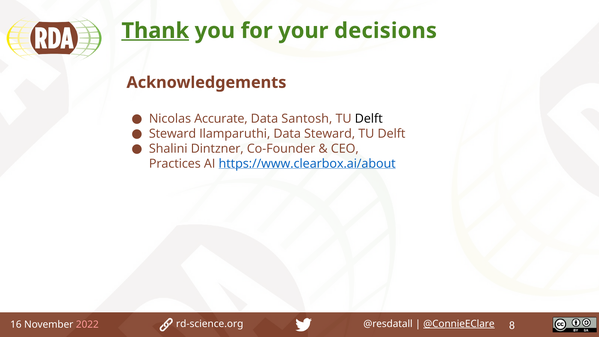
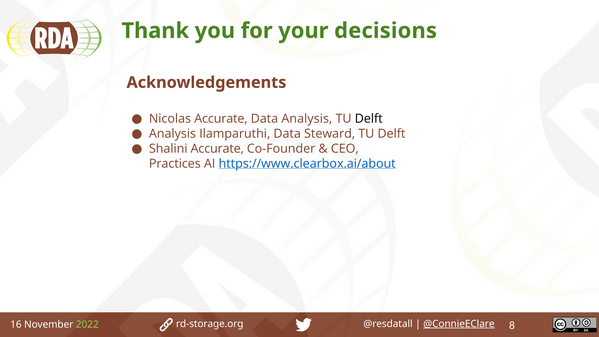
Thank underline: present -> none
Data Santosh: Santosh -> Analysis
Steward at (173, 134): Steward -> Analysis
Shalini Dintzner: Dintzner -> Accurate
rd-science.org: rd-science.org -> rd-storage.org
2022 colour: pink -> light green
